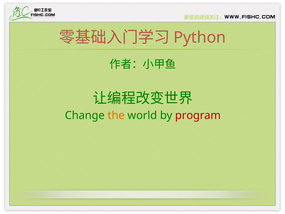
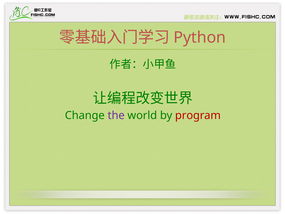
the colour: orange -> purple
